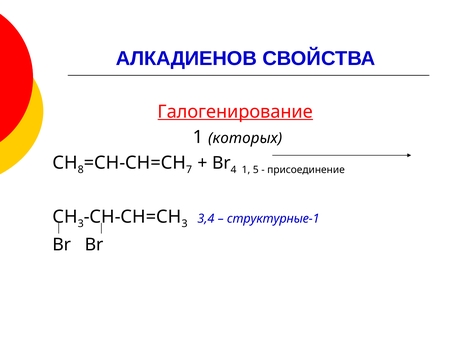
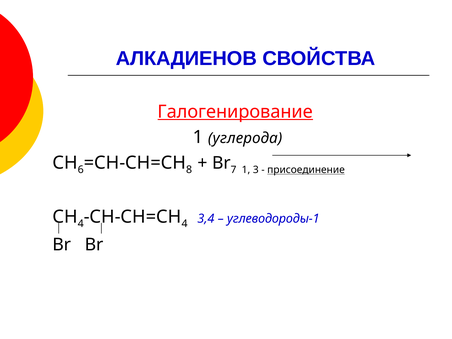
которых: которых -> углерода
8: 8 -> 6
7: 7 -> 8
4: 4 -> 7
5: 5 -> 3
присоединение underline: none -> present
3 at (81, 224): 3 -> 4
3 at (185, 224): 3 -> 4
структурные-1: структурные-1 -> углеводороды-1
